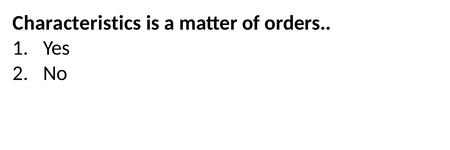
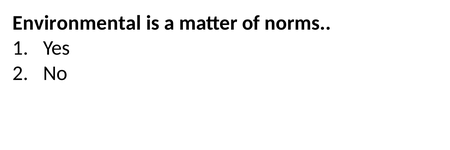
Characteristics: Characteristics -> Environmental
orders: orders -> norms
